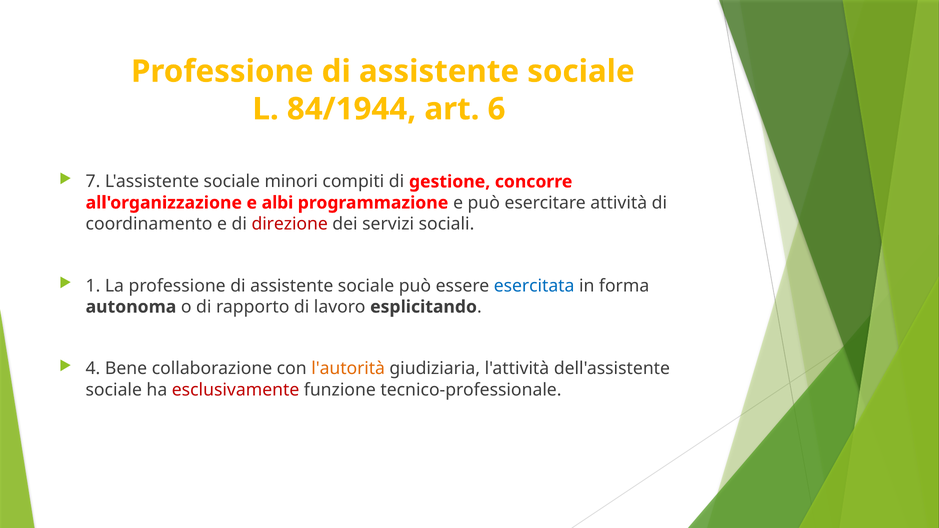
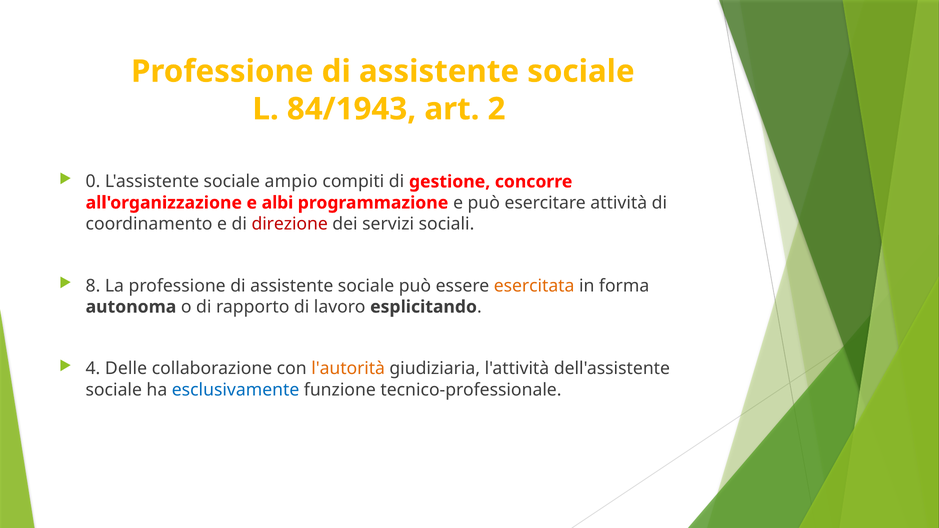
84/1944: 84/1944 -> 84/1943
6: 6 -> 2
7: 7 -> 0
minori: minori -> ampio
1: 1 -> 8
esercitata colour: blue -> orange
Bene: Bene -> Delle
esclusivamente colour: red -> blue
